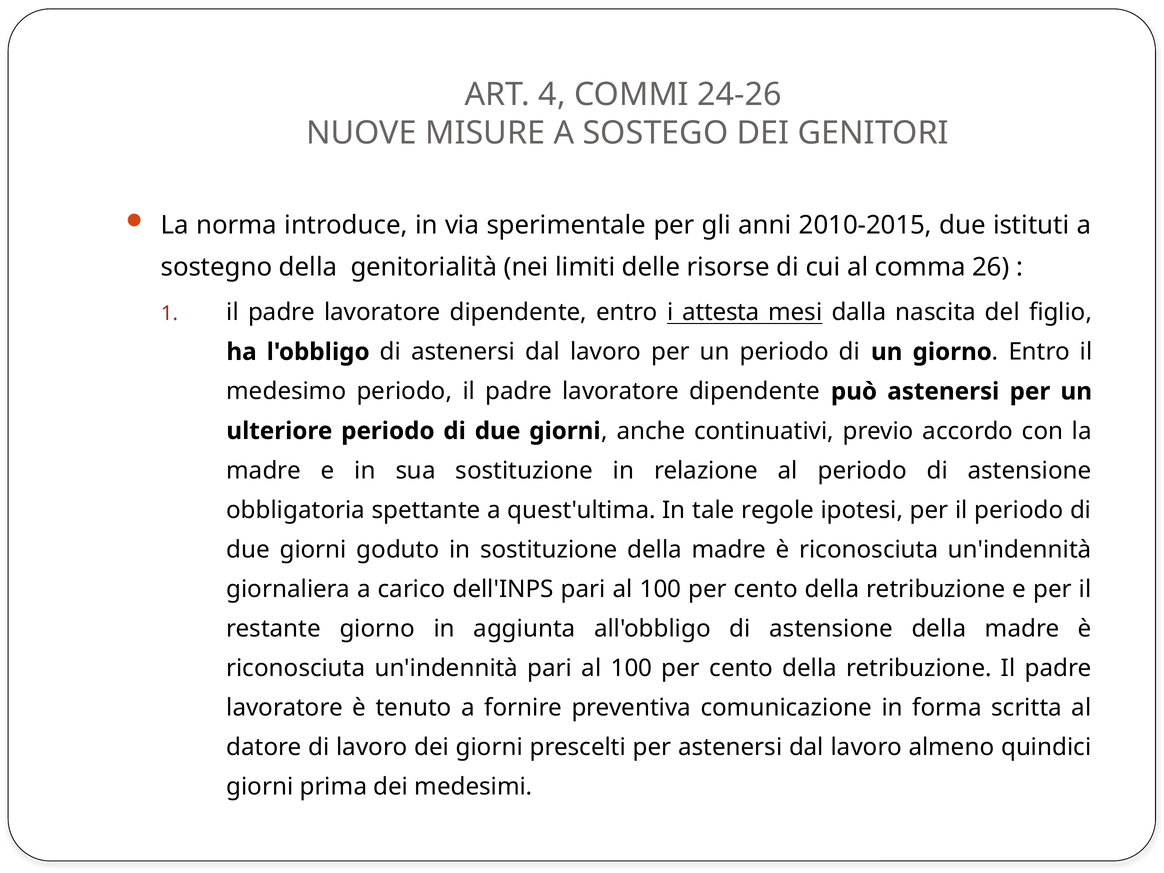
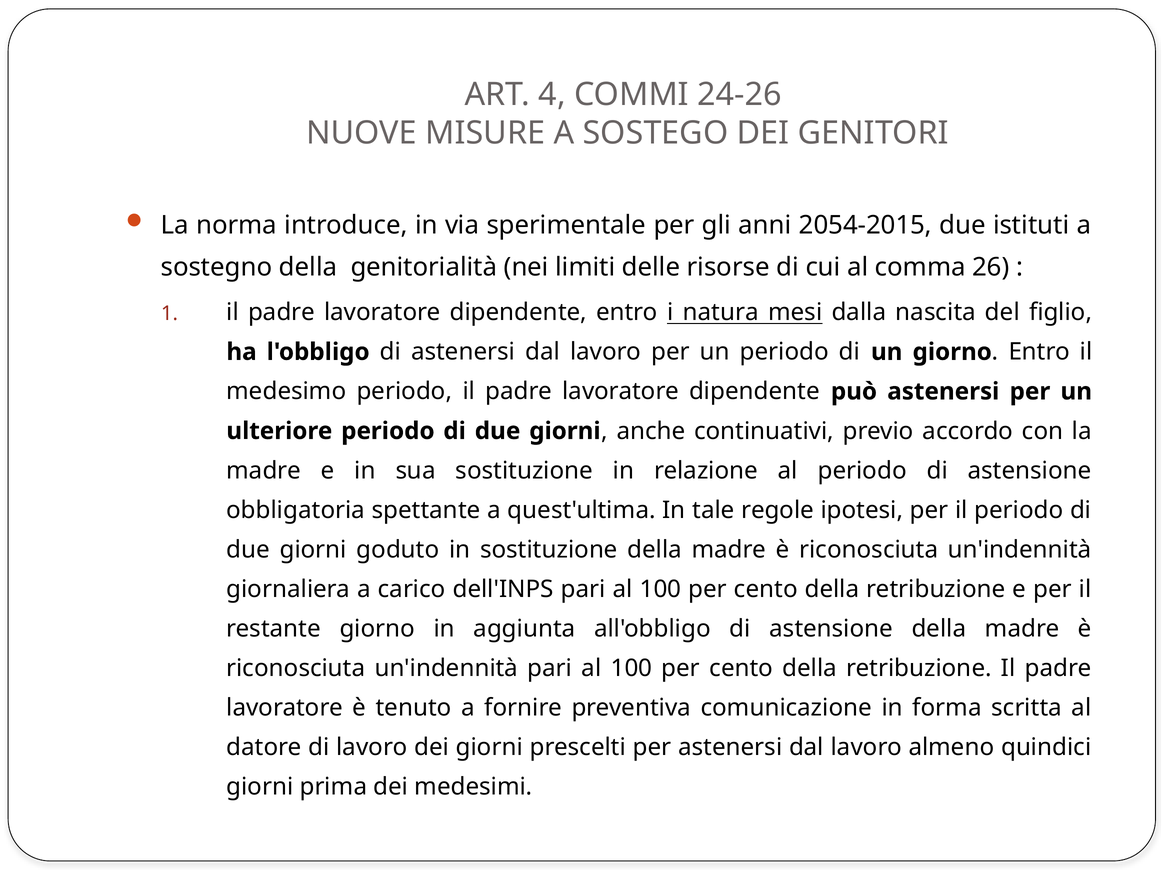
2010-2015: 2010-2015 -> 2054-2015
attesta: attesta -> natura
